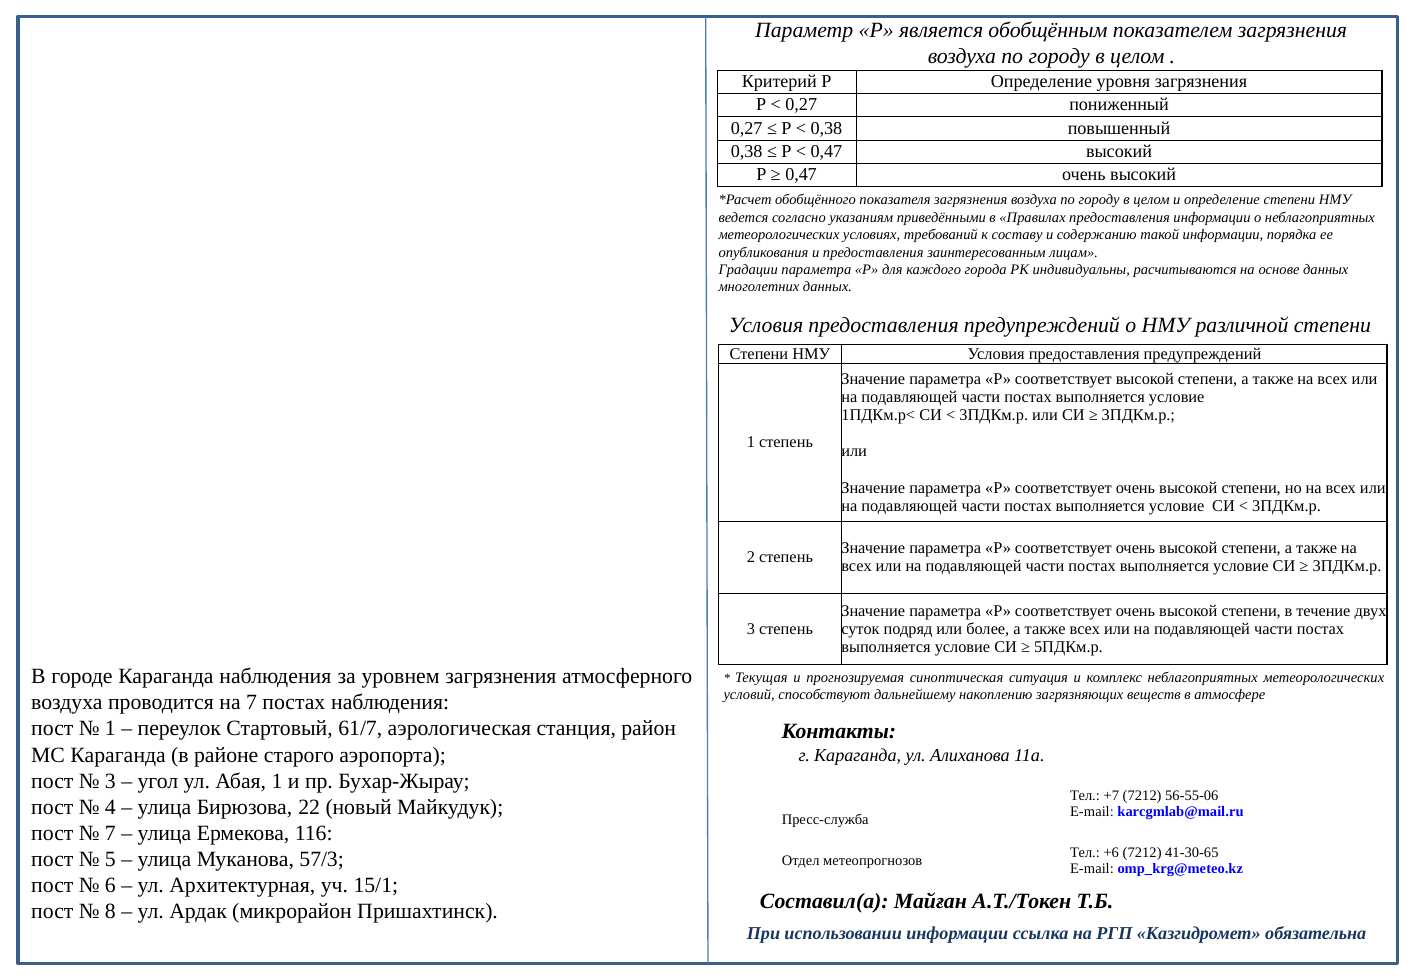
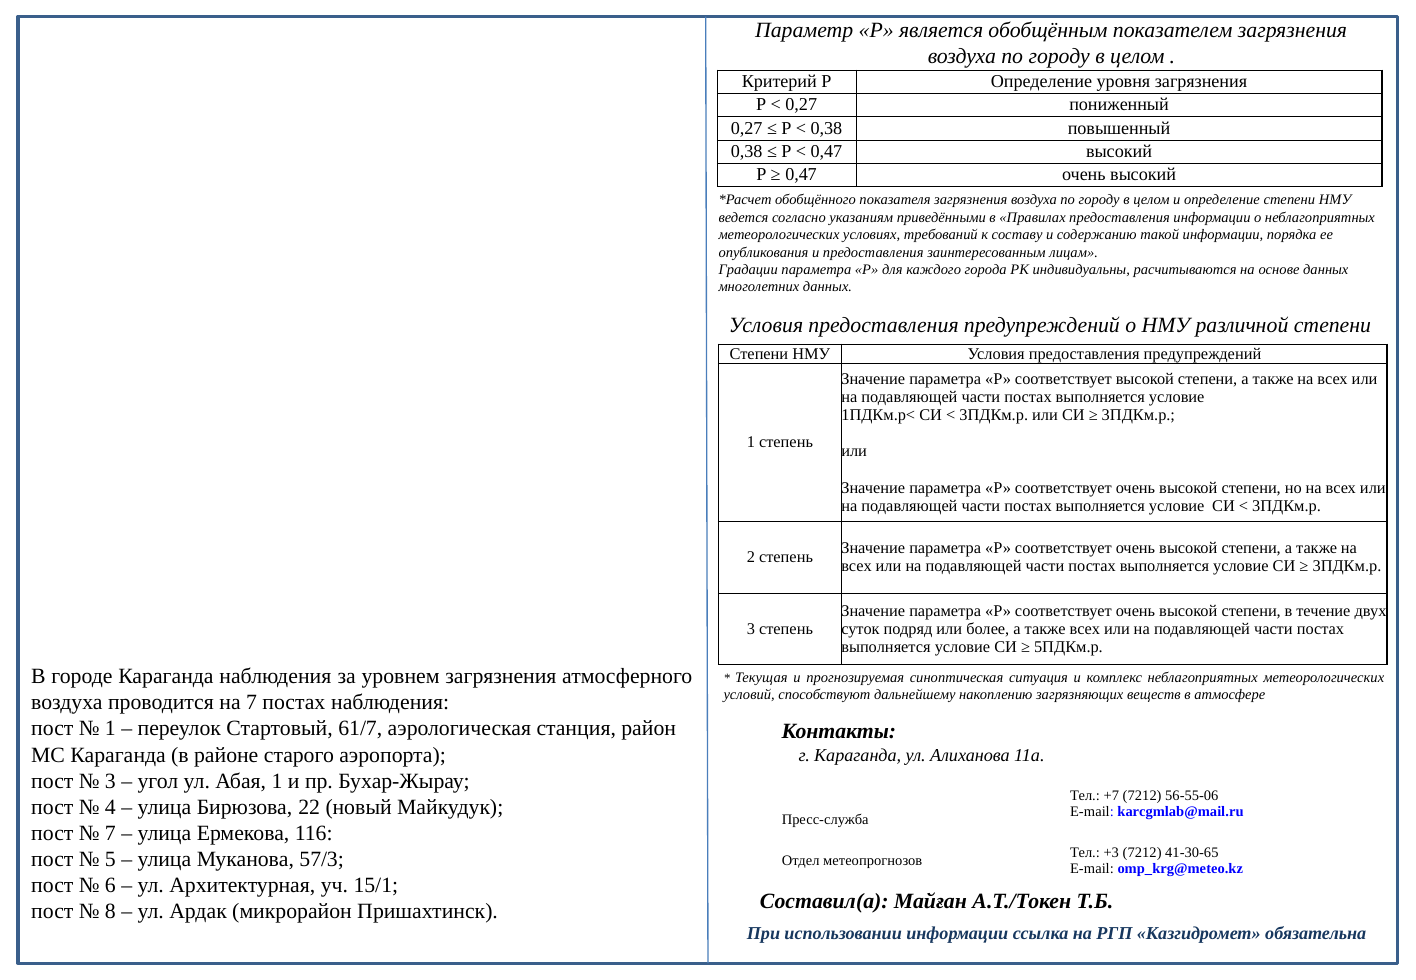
+6: +6 -> +3
